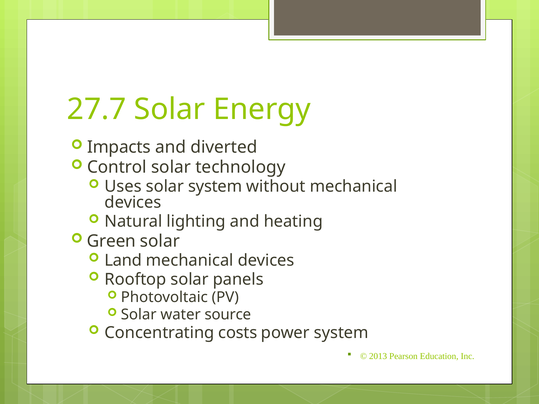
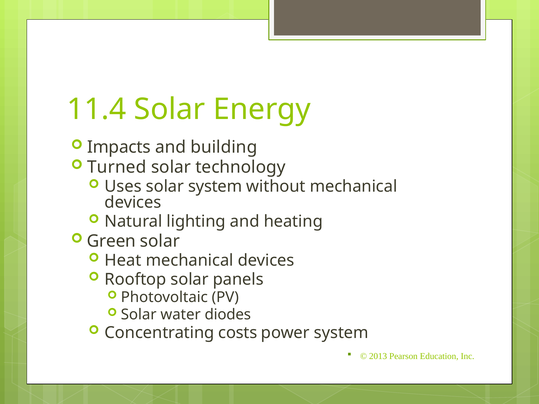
27.7: 27.7 -> 11.4
diverted: diverted -> building
Control: Control -> Turned
Land: Land -> Heat
source: source -> diodes
